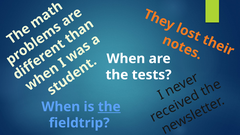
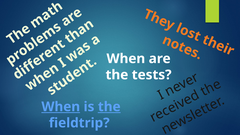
When at (61, 107) underline: none -> present
